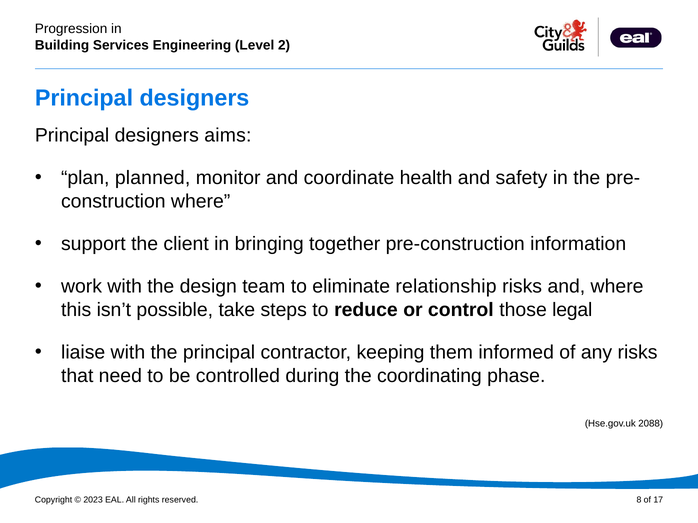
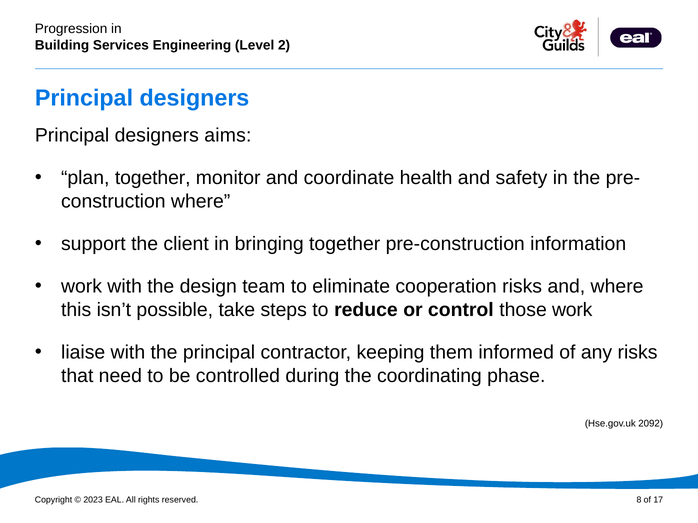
plan planned: planned -> together
relationship: relationship -> cooperation
those legal: legal -> work
2088: 2088 -> 2092
